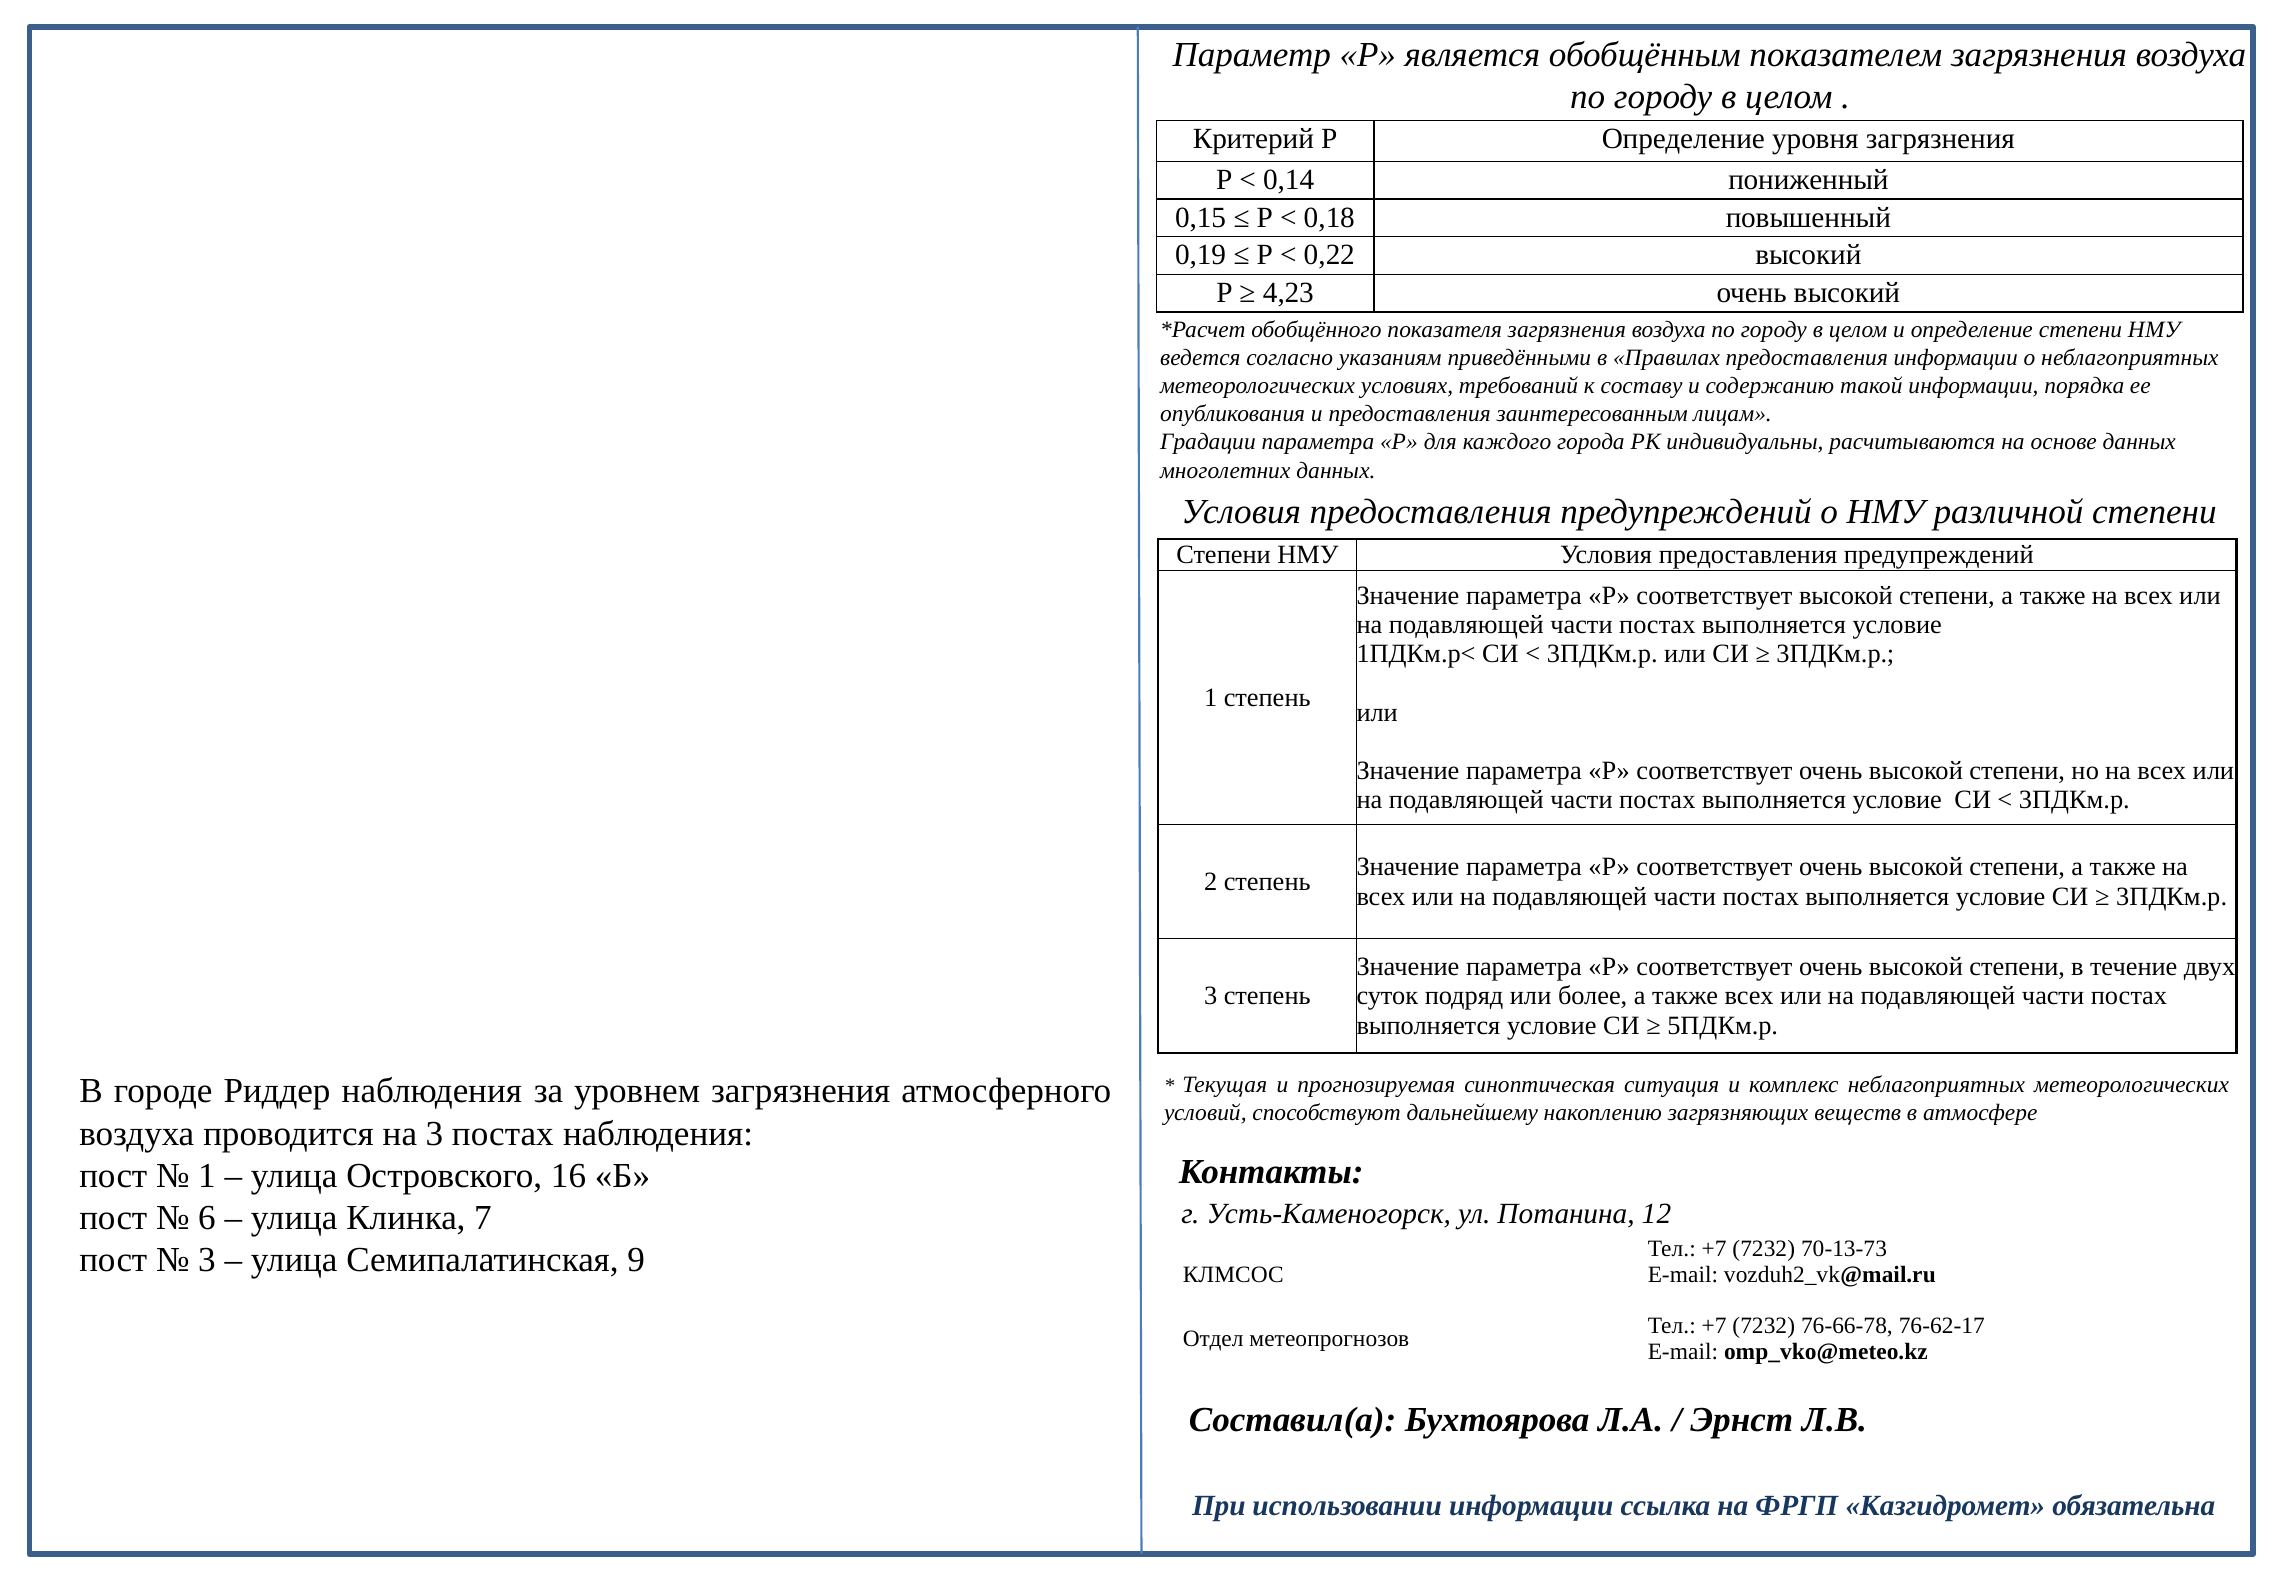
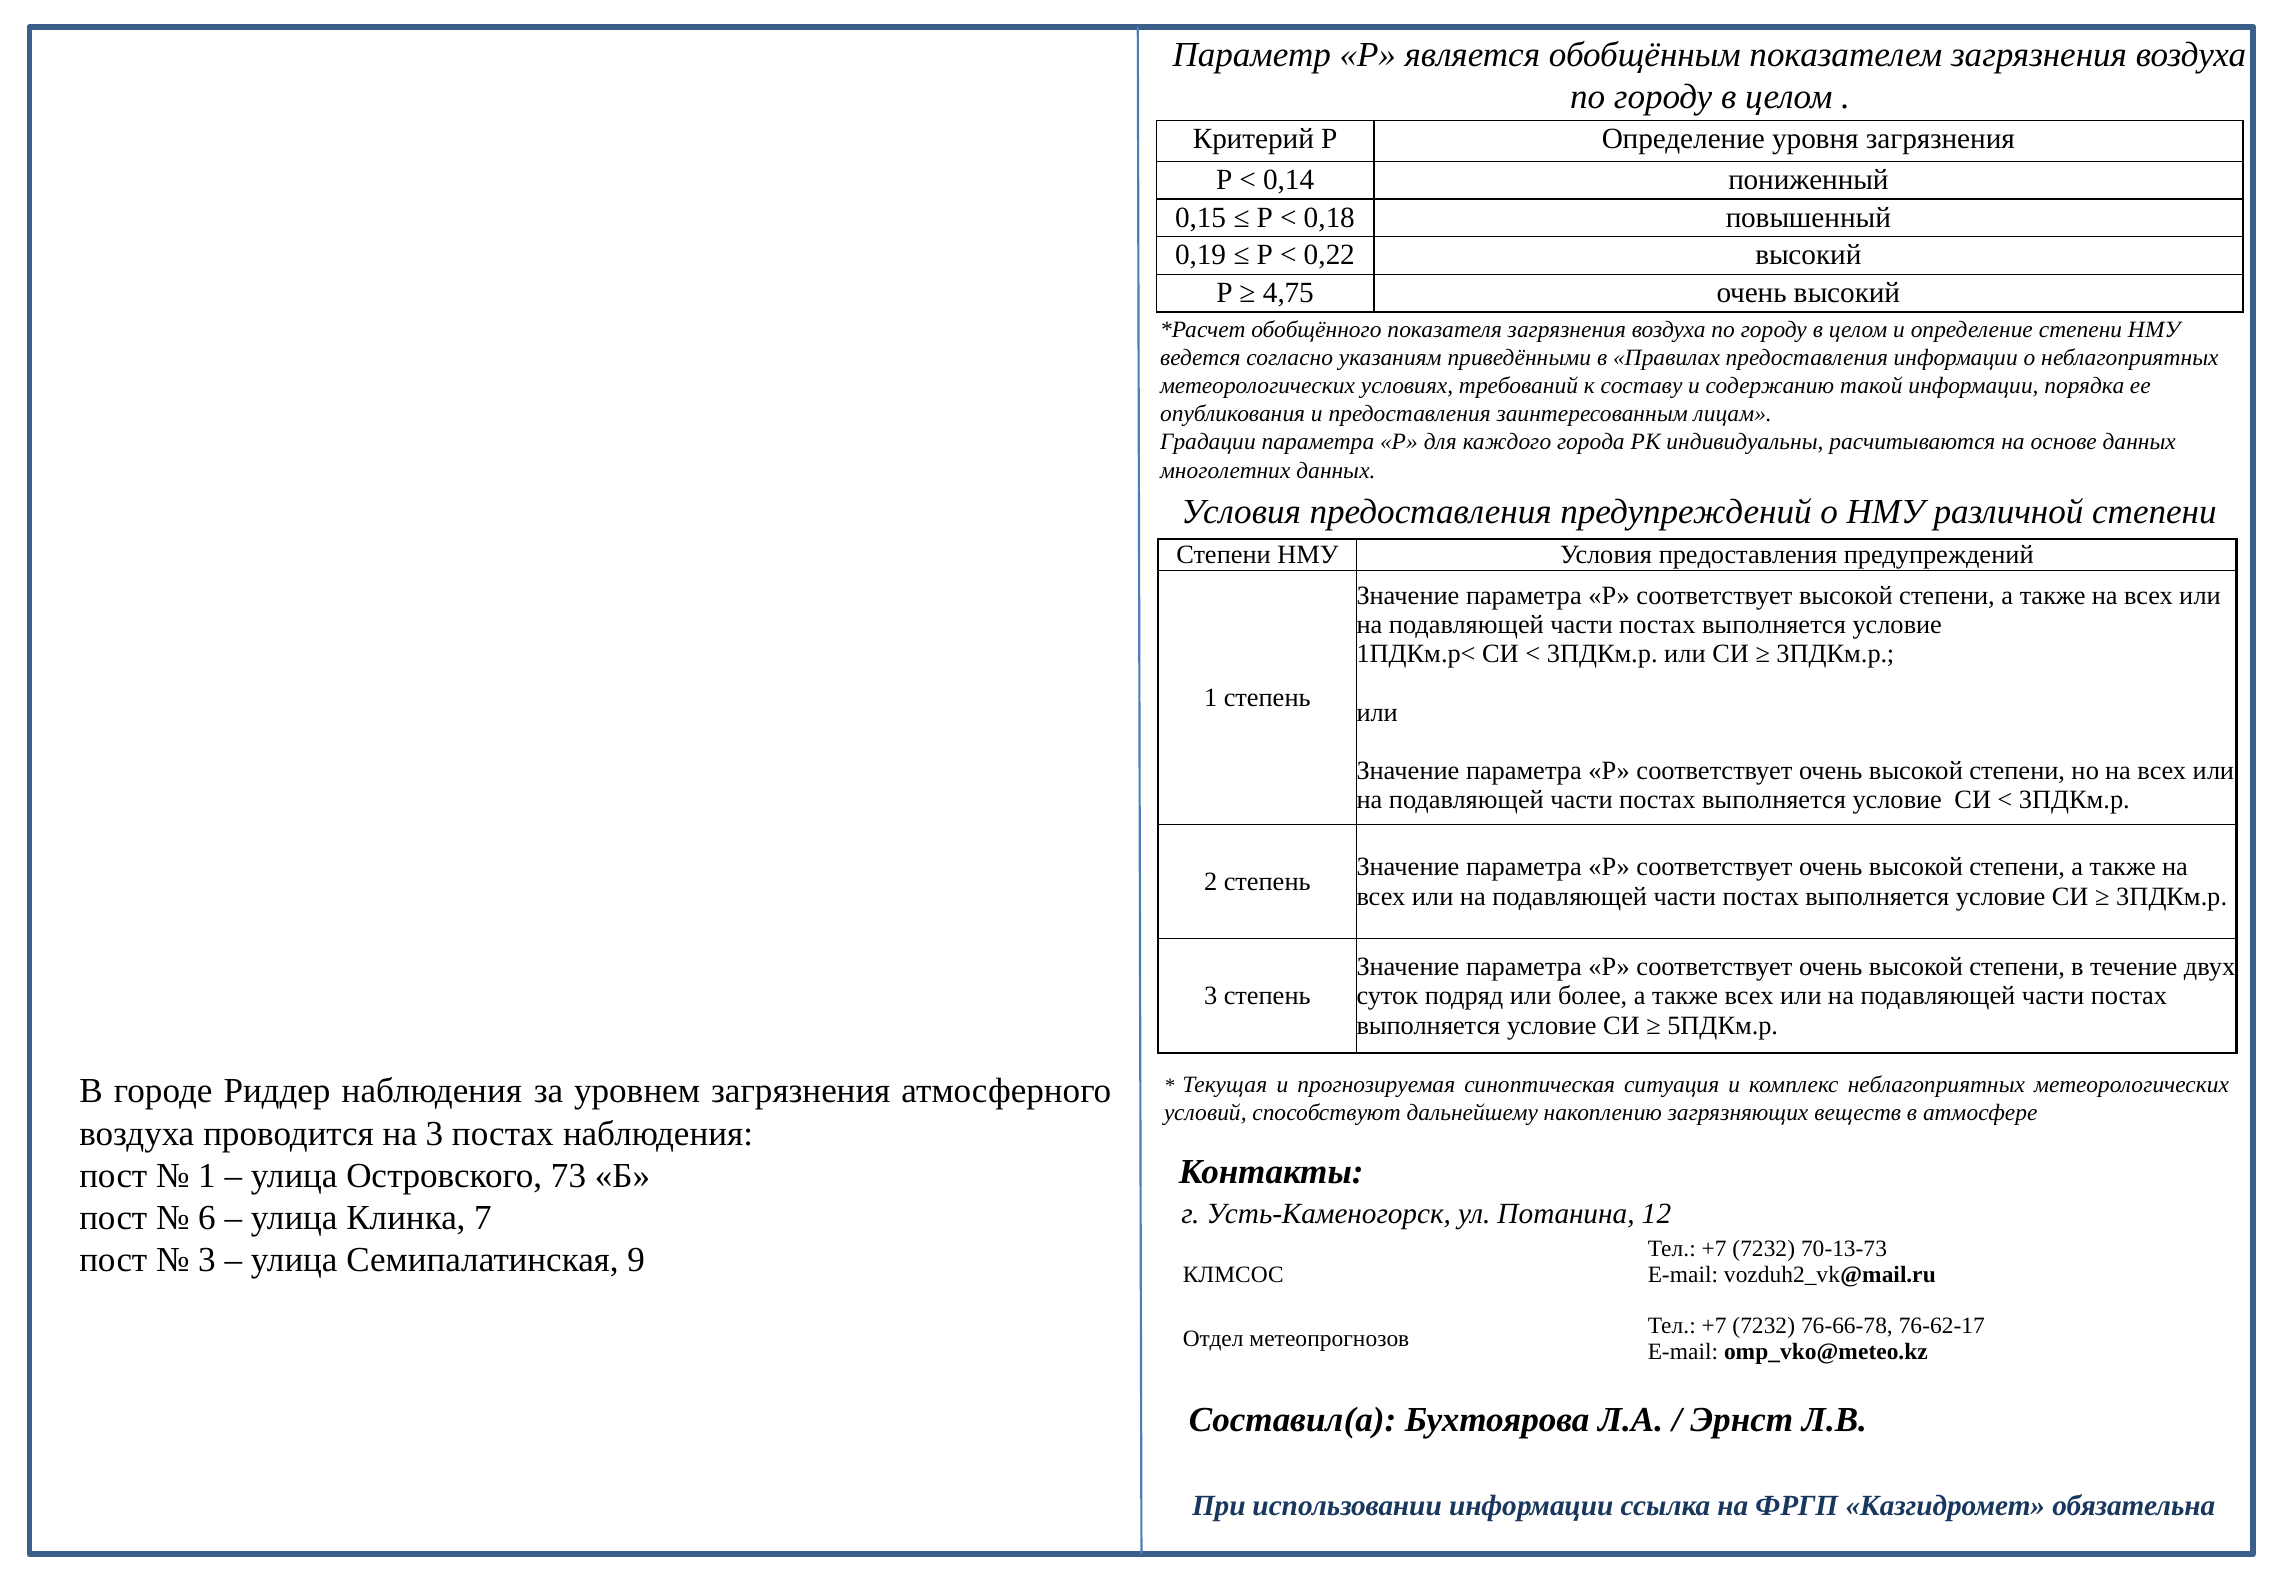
4,23: 4,23 -> 4,75
16: 16 -> 73
